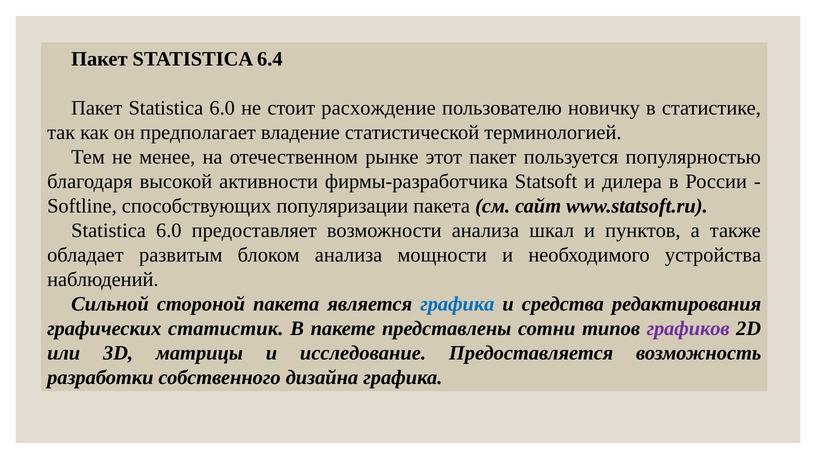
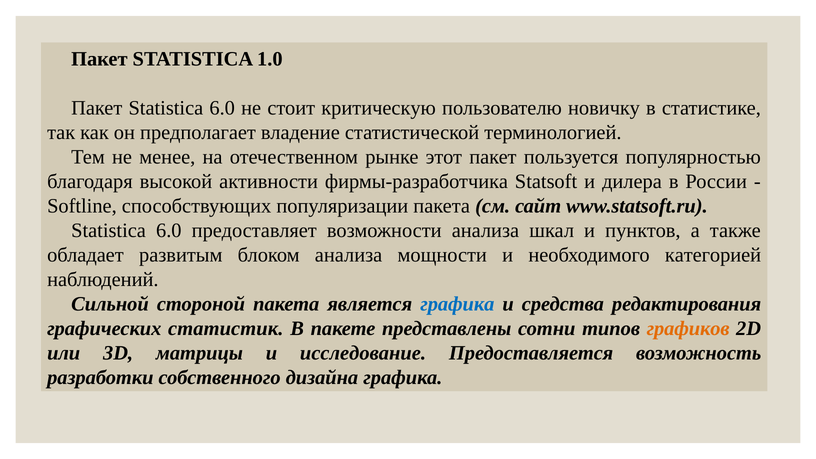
6.4: 6.4 -> 1.0
расхождение: расхождение -> критическую
устройства: устройства -> категорией
графиков colour: purple -> orange
